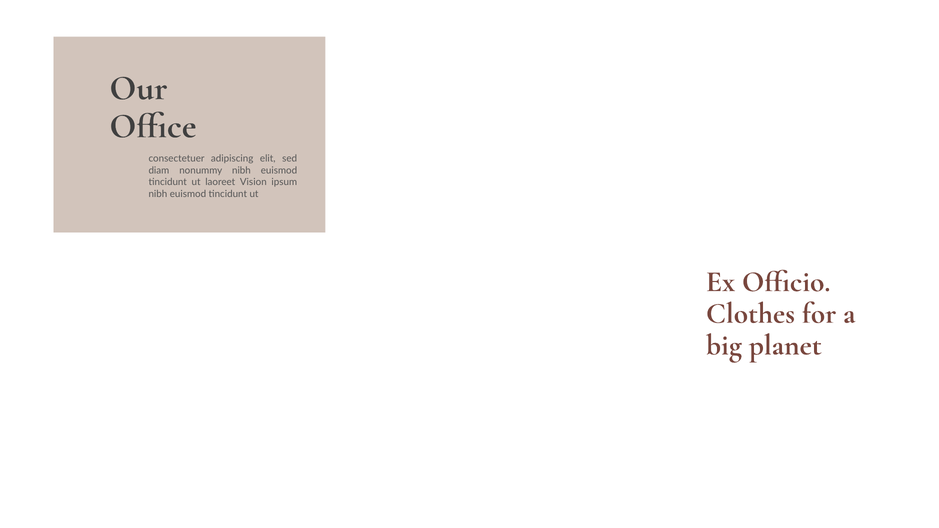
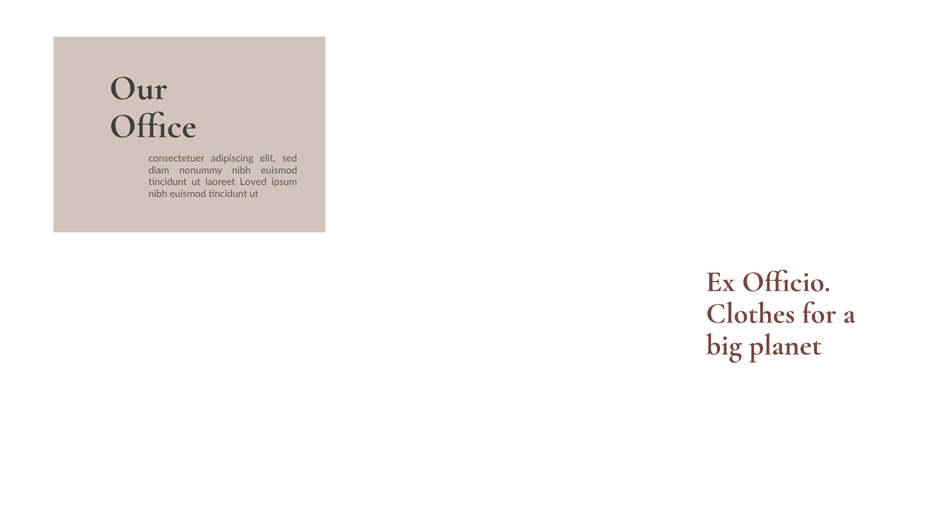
Vision: Vision -> Loved
